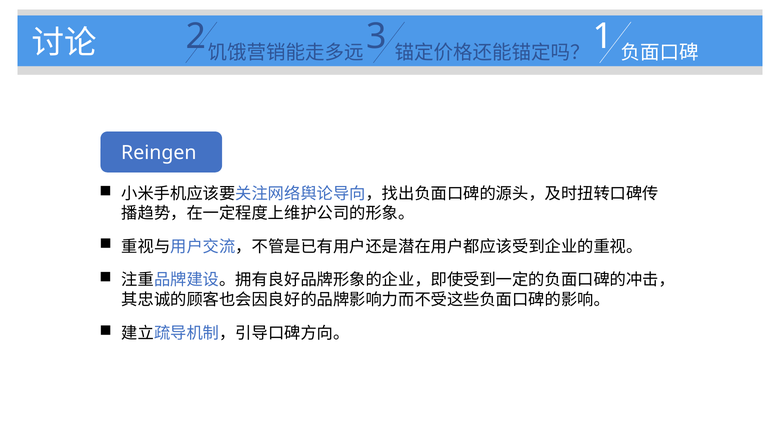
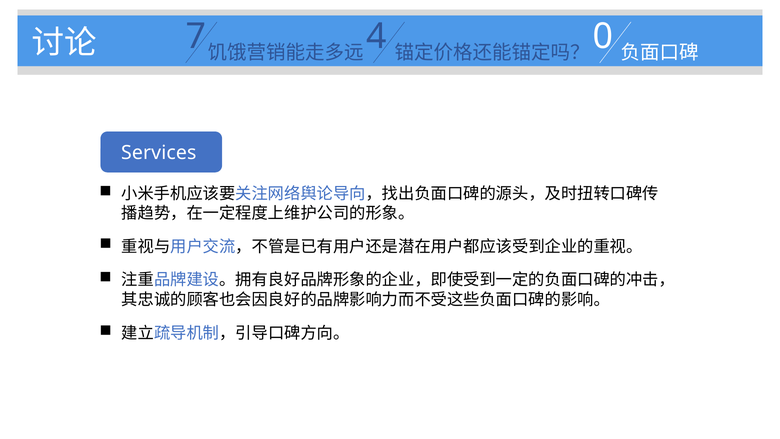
2: 2 -> 7
3: 3 -> 4
1: 1 -> 0
Reingen: Reingen -> Services
